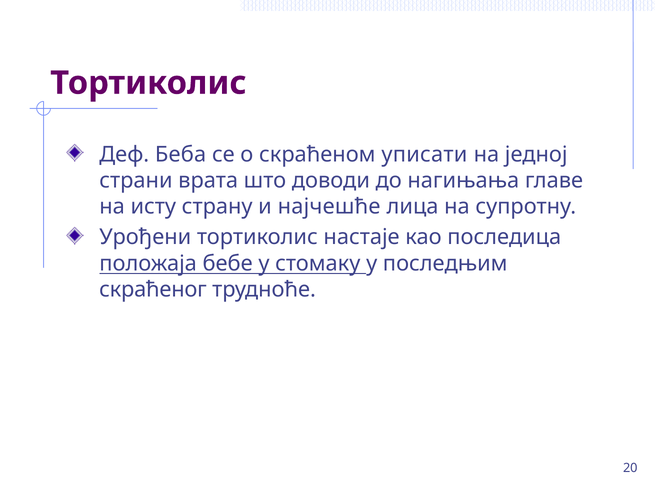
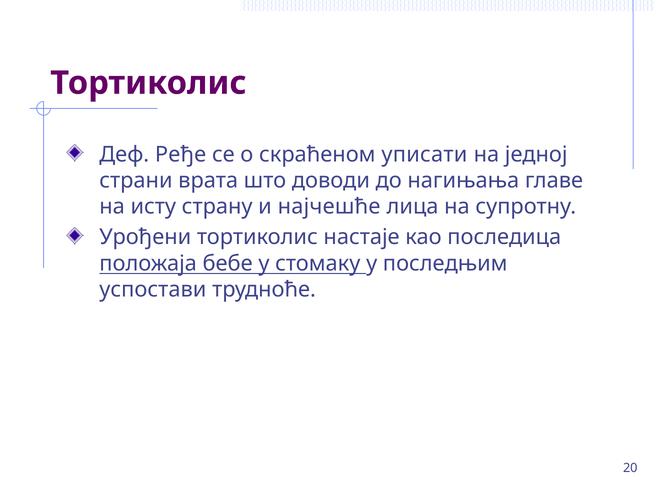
Беба: Беба -> Ређе
скраћеног: скраћеног -> успостави
